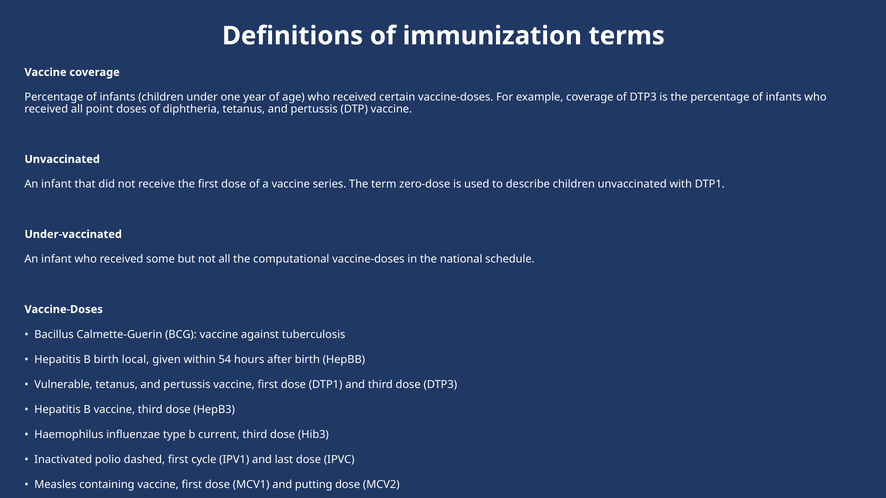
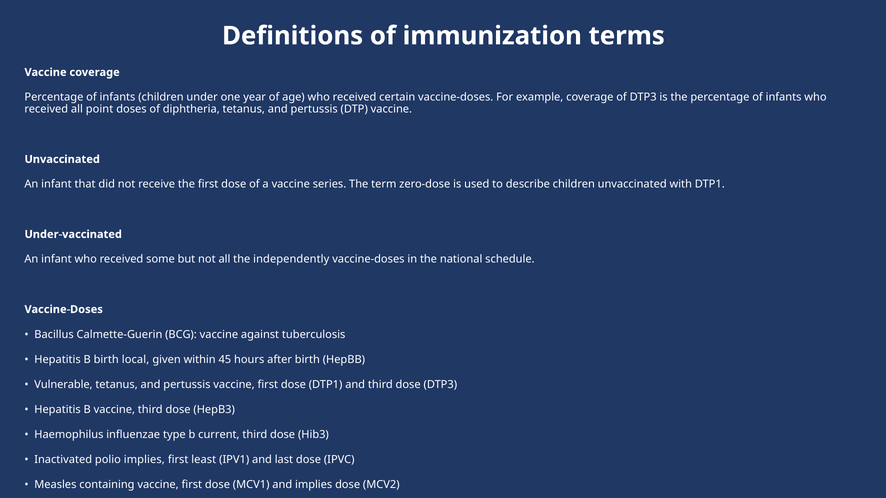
computational: computational -> independently
54: 54 -> 45
polio dashed: dashed -> implies
cycle: cycle -> least
and putting: putting -> implies
